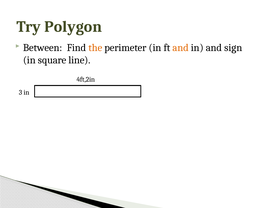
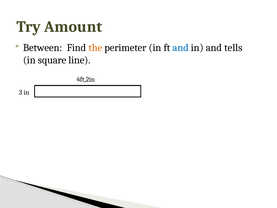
Polygon: Polygon -> Amount
and at (181, 48) colour: orange -> blue
sign: sign -> tells
